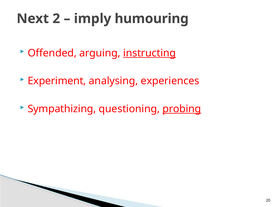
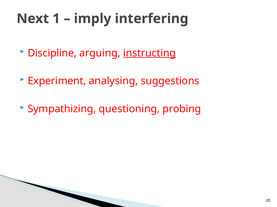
2: 2 -> 1
humouring: humouring -> interfering
Offended: Offended -> Discipline
experiences: experiences -> suggestions
probing underline: present -> none
